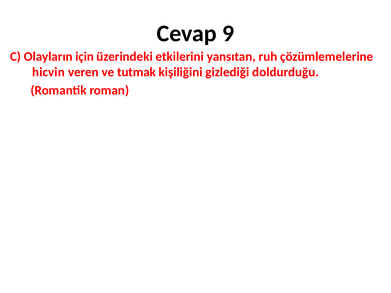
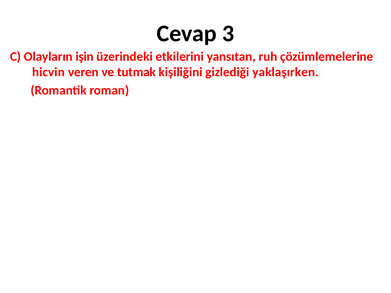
9: 9 -> 3
için: için -> işin
doldurduğu: doldurduğu -> yaklaşırken
